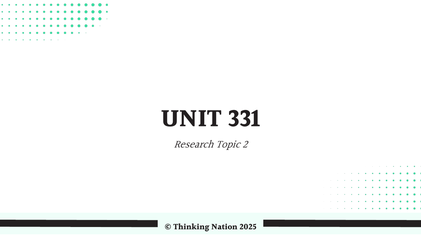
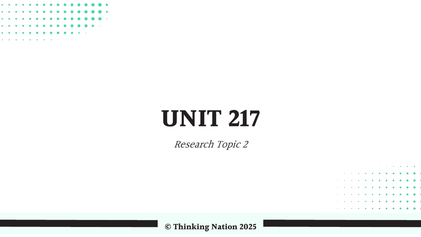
331: 331 -> 217
